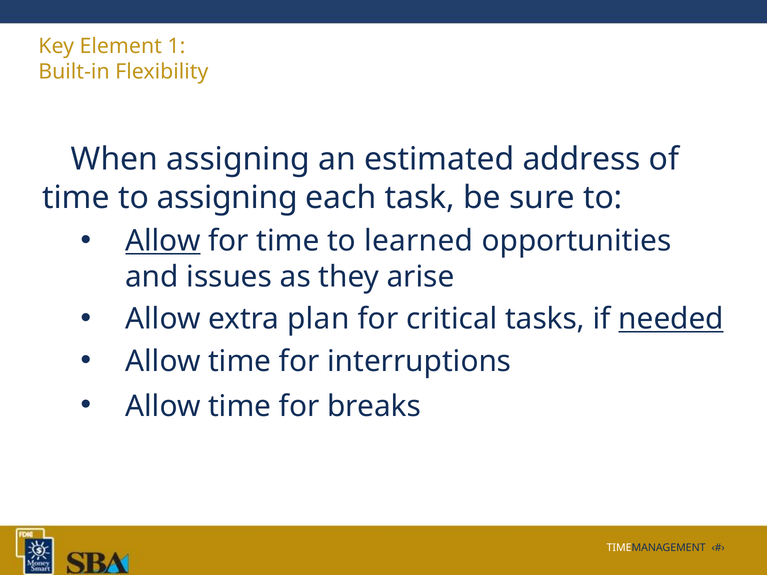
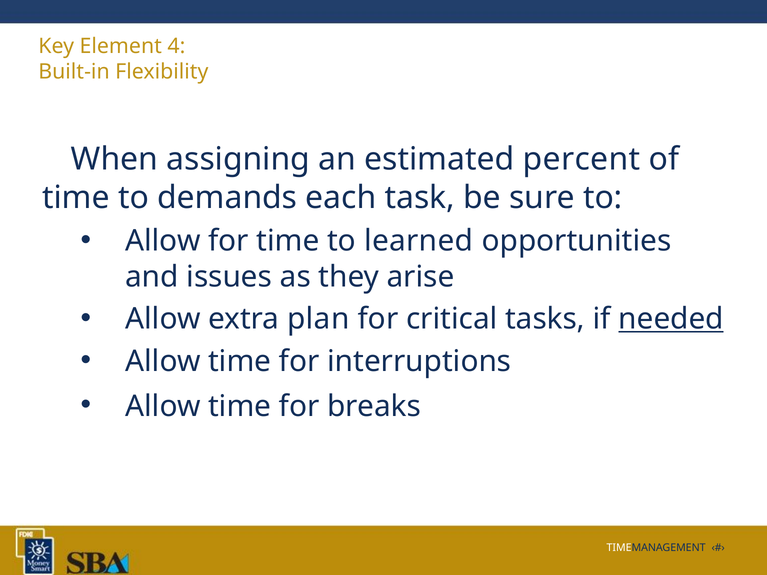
1: 1 -> 4
address: address -> percent
to assigning: assigning -> demands
Allow at (163, 241) underline: present -> none
